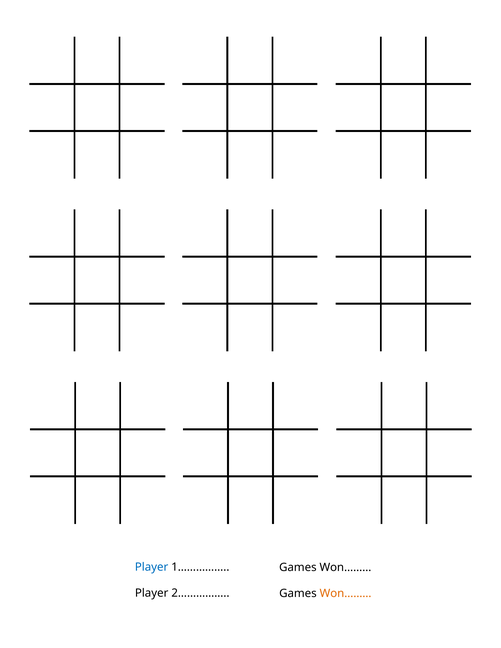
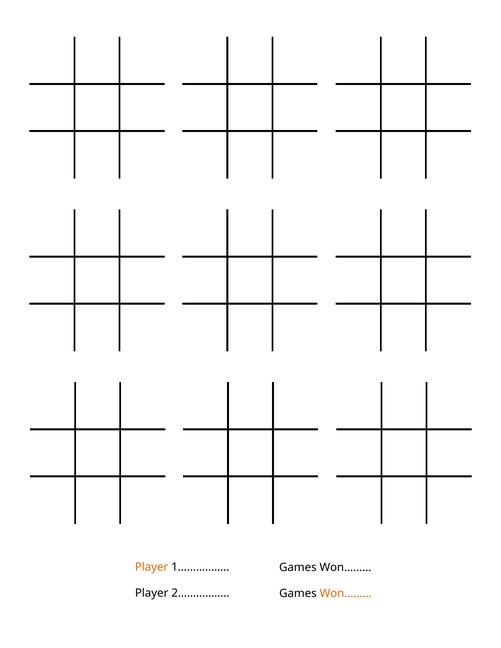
Player at (152, 567) colour: blue -> orange
